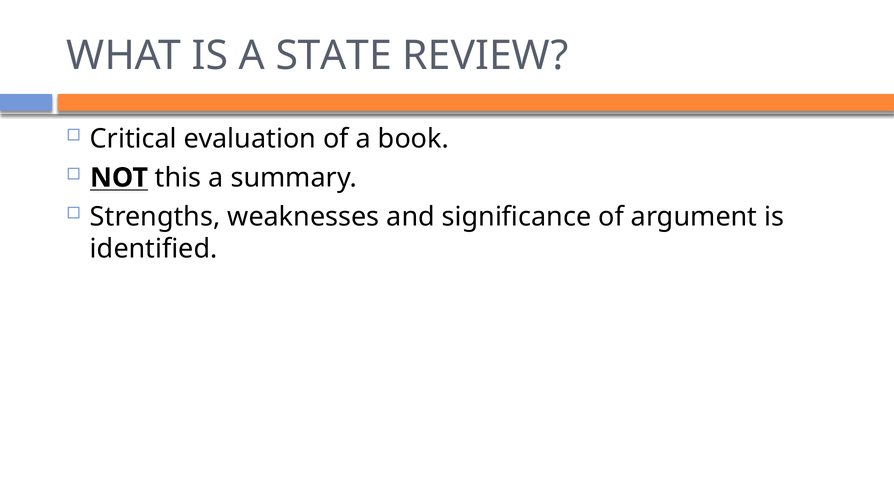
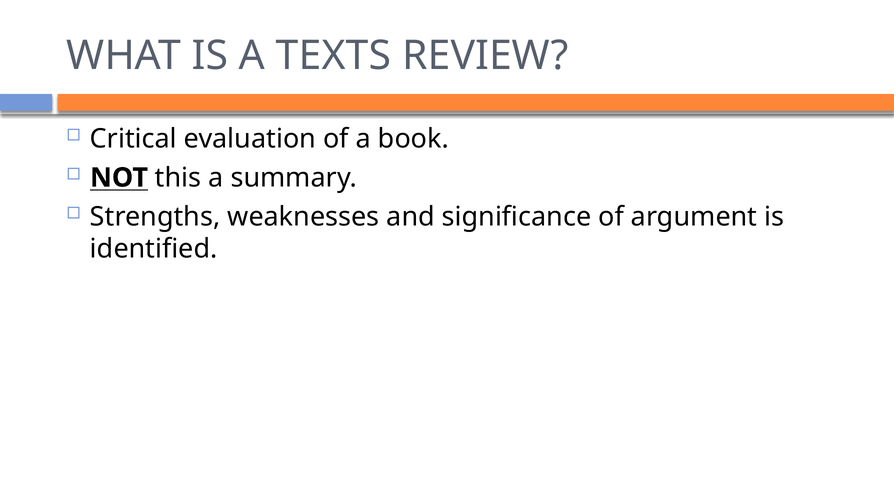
STATE: STATE -> TEXTS
